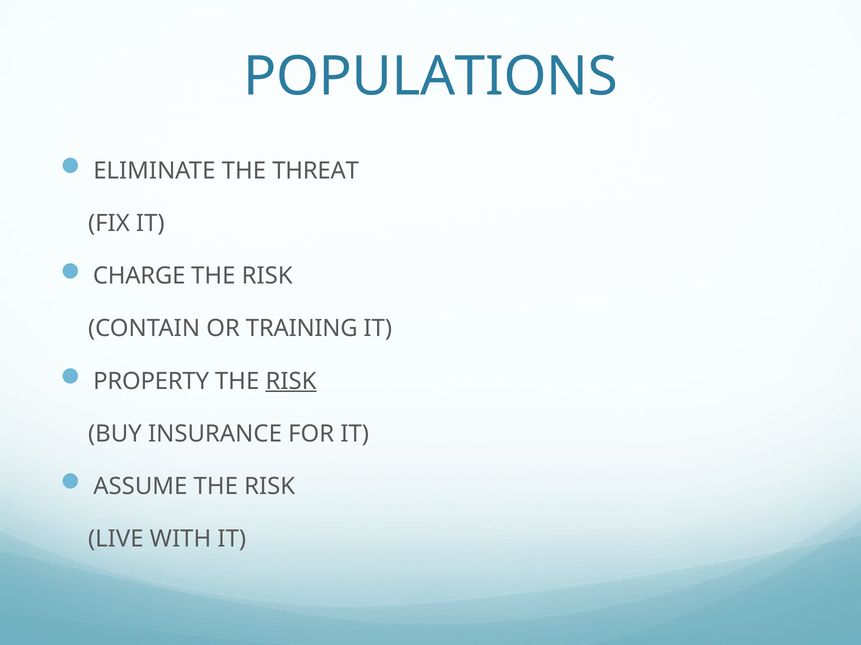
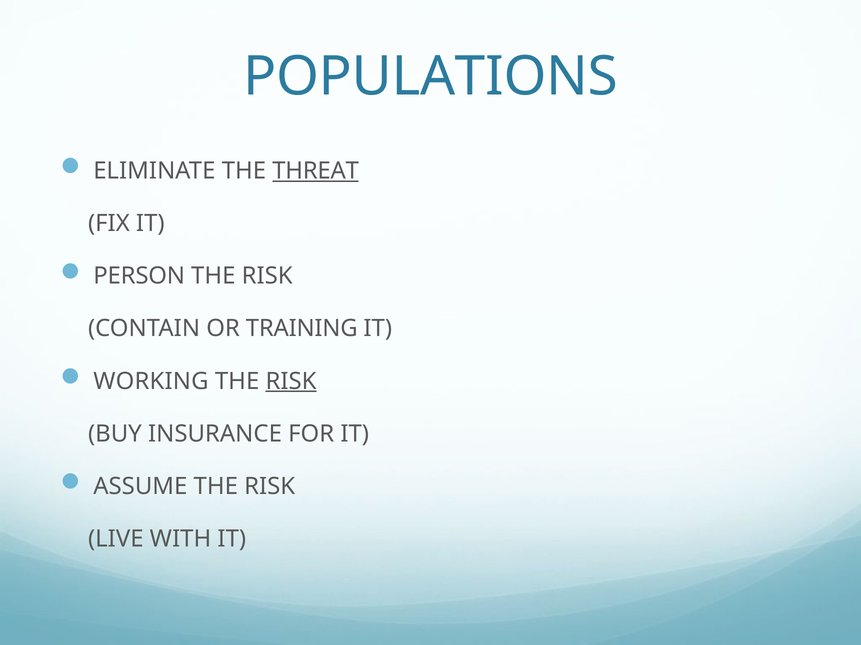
THREAT underline: none -> present
CHARGE: CHARGE -> PERSON
PROPERTY: PROPERTY -> WORKING
